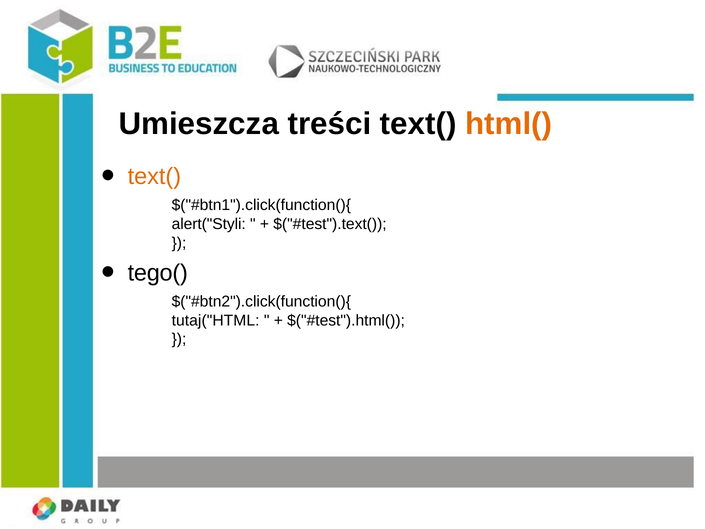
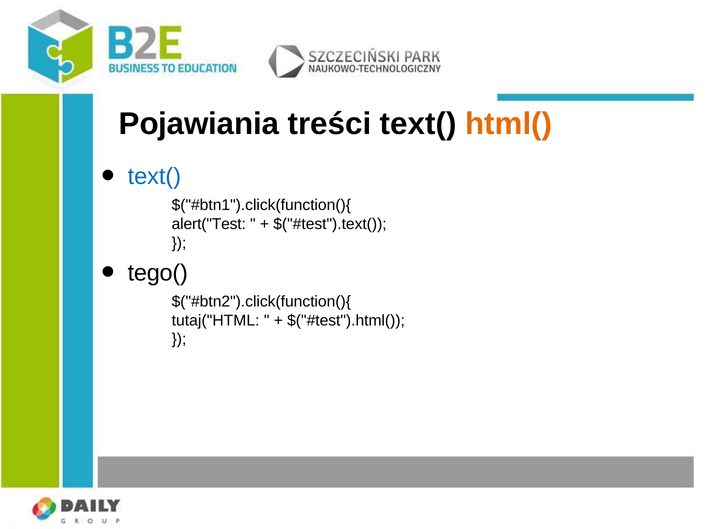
Umieszcza: Umieszcza -> Pojawiania
text( at (154, 176) colour: orange -> blue
alert("Styli: alert("Styli -> alert("Test
